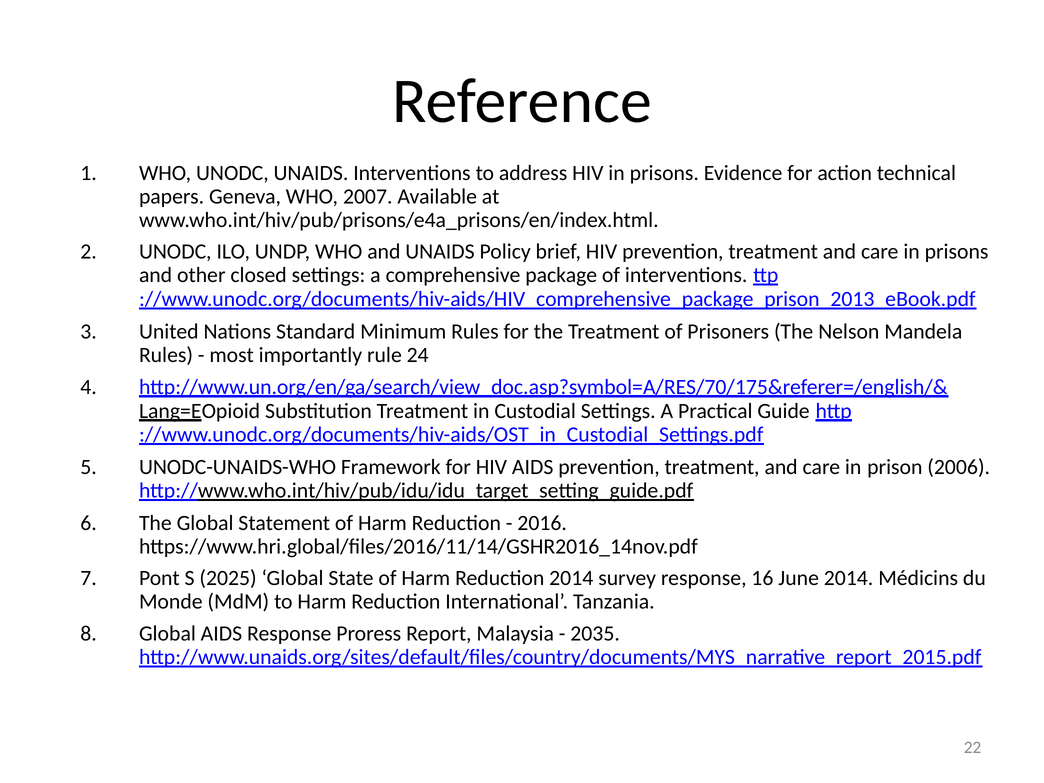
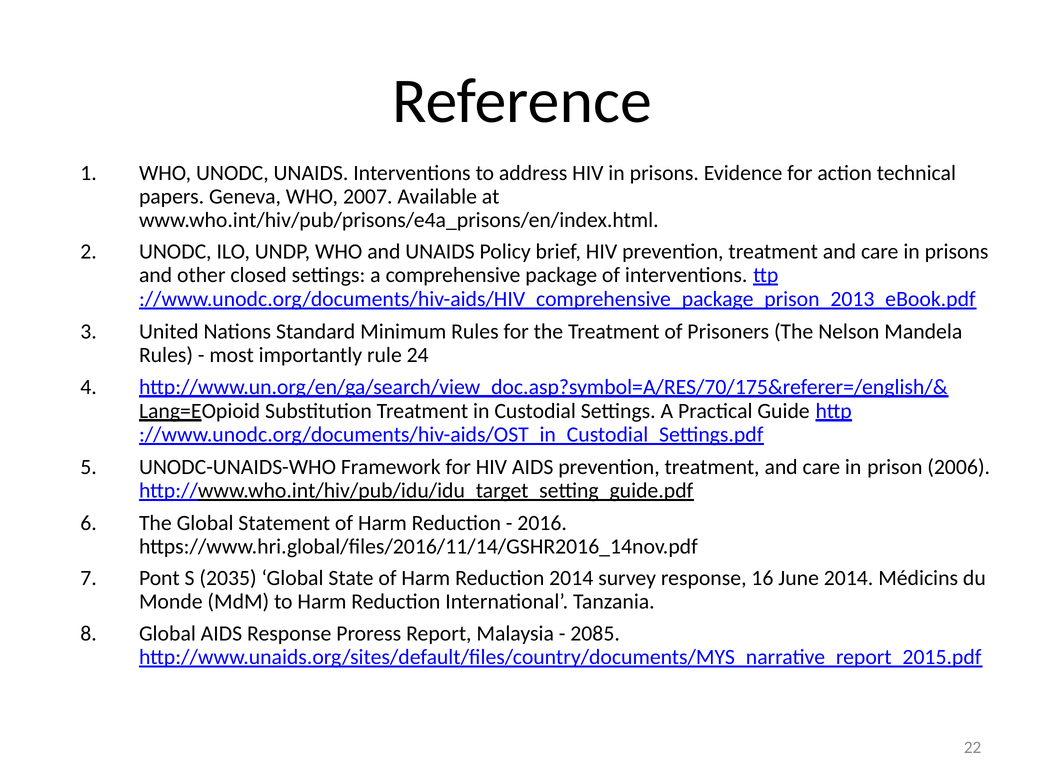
2025: 2025 -> 2035
2035: 2035 -> 2085
